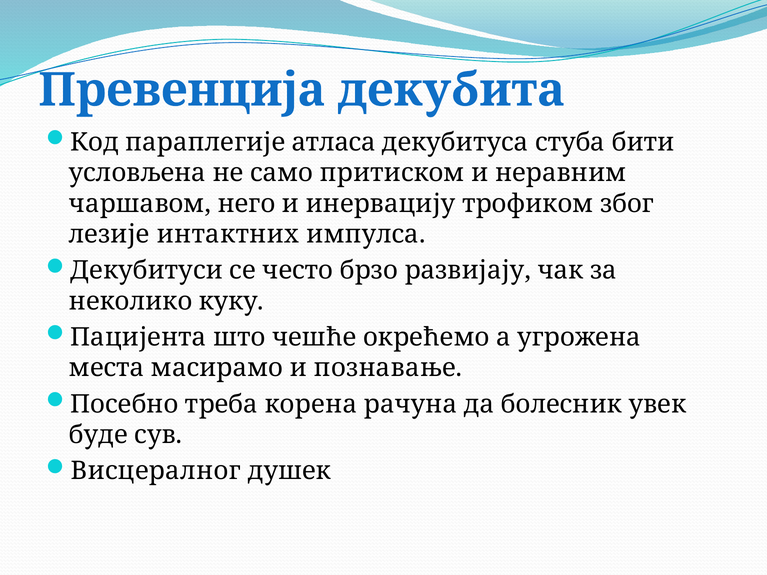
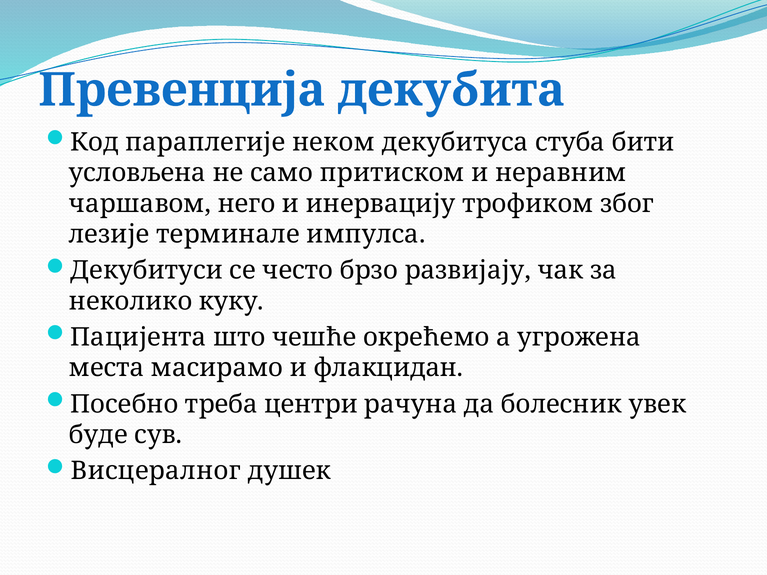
атласа: атласа -> неком
интактних: интактних -> терминале
познавање: познавање -> флакцидан
корена: корена -> центри
